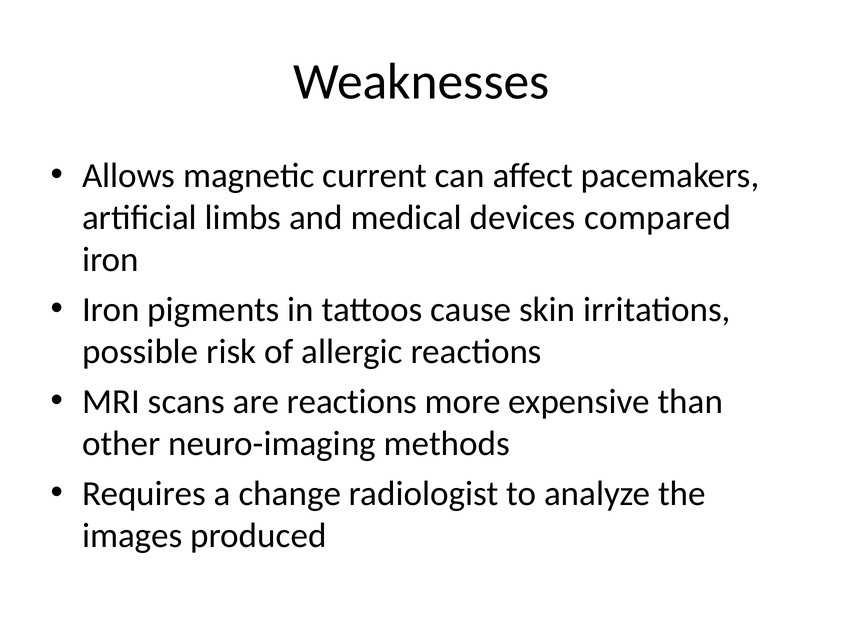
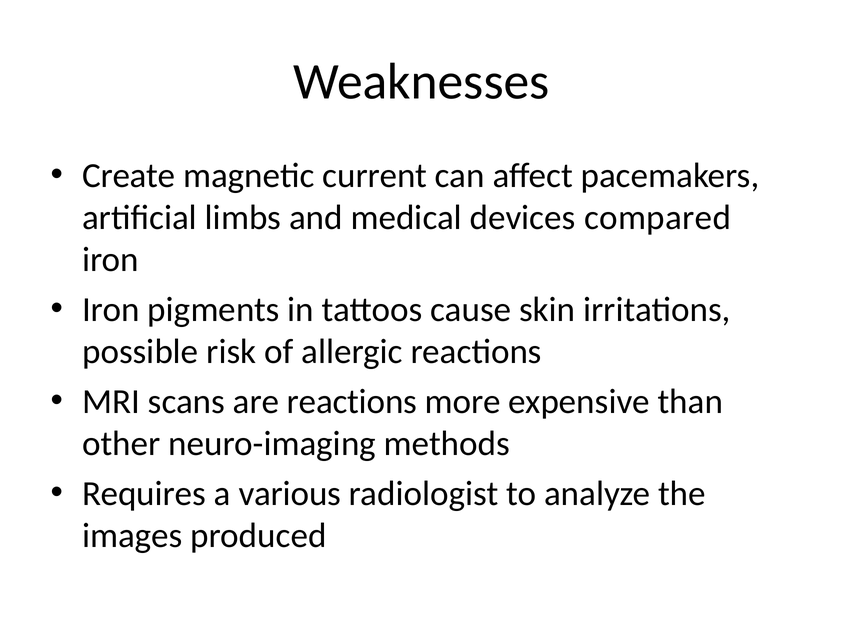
Allows: Allows -> Create
change: change -> various
